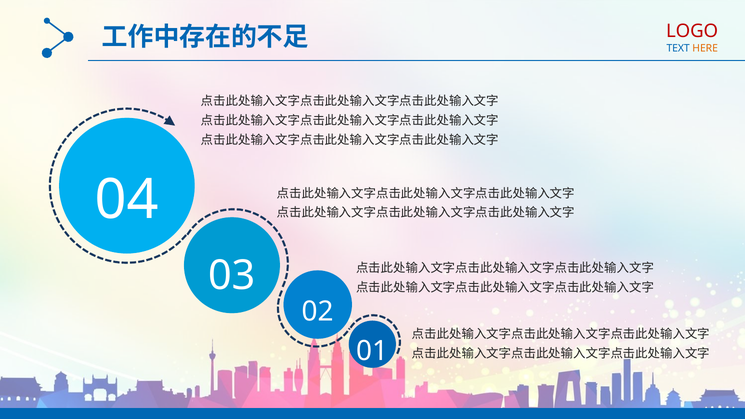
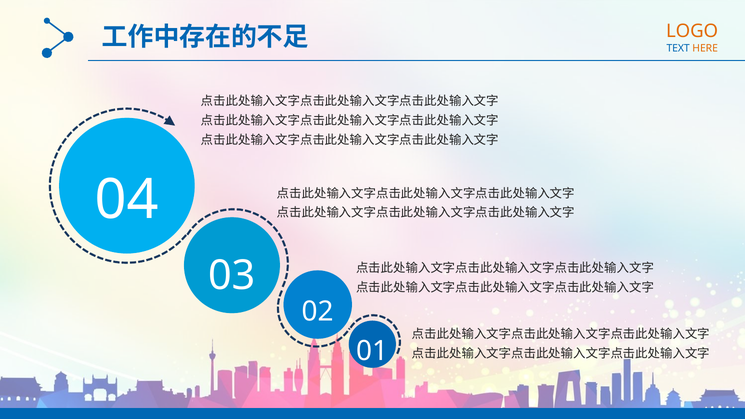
LOGO colour: red -> orange
